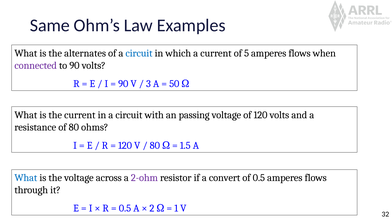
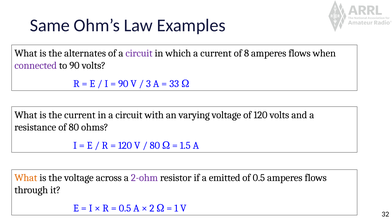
circuit at (139, 53) colour: blue -> purple
5: 5 -> 8
50: 50 -> 33
passing: passing -> varying
What at (26, 177) colour: blue -> orange
convert: convert -> emitted
